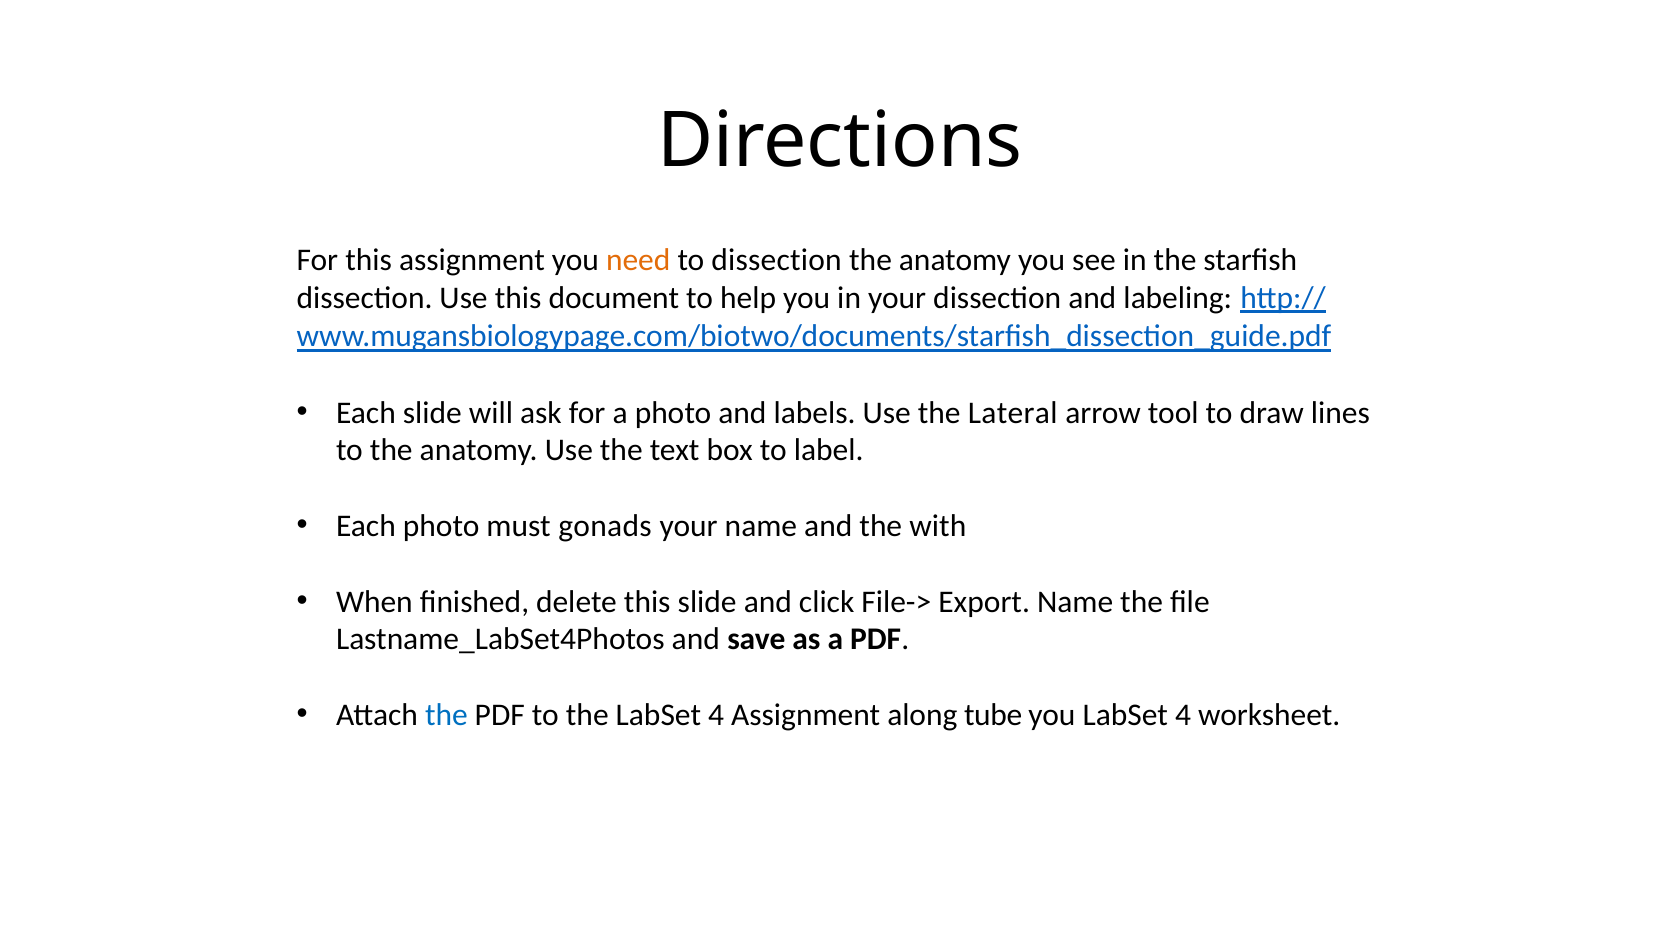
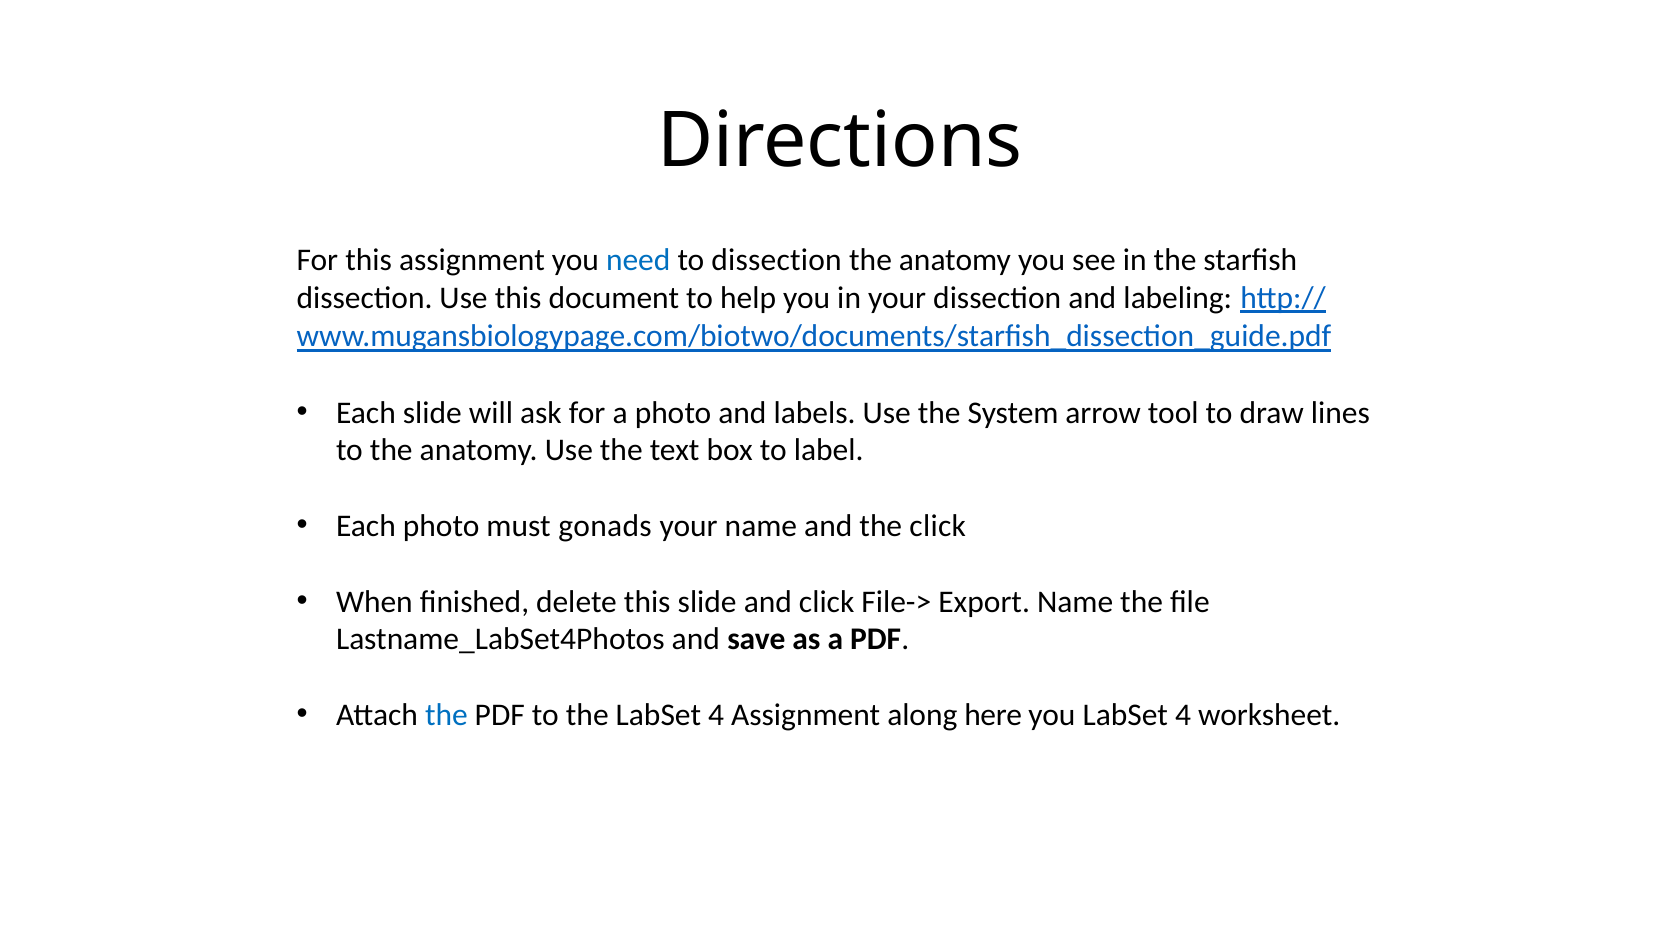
need colour: orange -> blue
Lateral: Lateral -> System
the with: with -> click
tube: tube -> here
